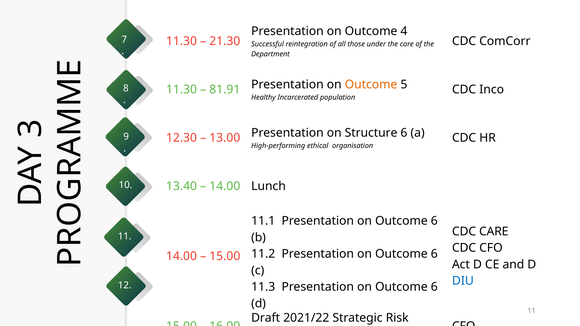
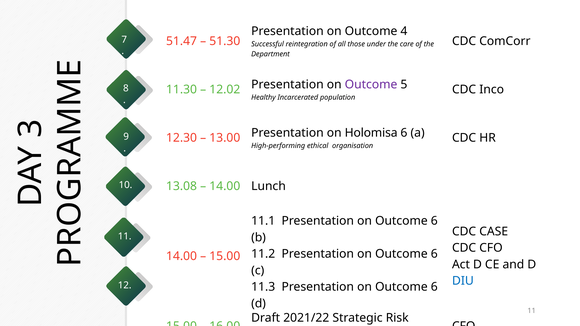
11.30 at (182, 41): 11.30 -> 51.47
21.30: 21.30 -> 51.30
81.91: 81.91 -> 12.02
Outcome at (371, 85) colour: orange -> purple
Structure: Structure -> Holomisa
13.40: 13.40 -> 13.08
CDC CARE: CARE -> CASE
